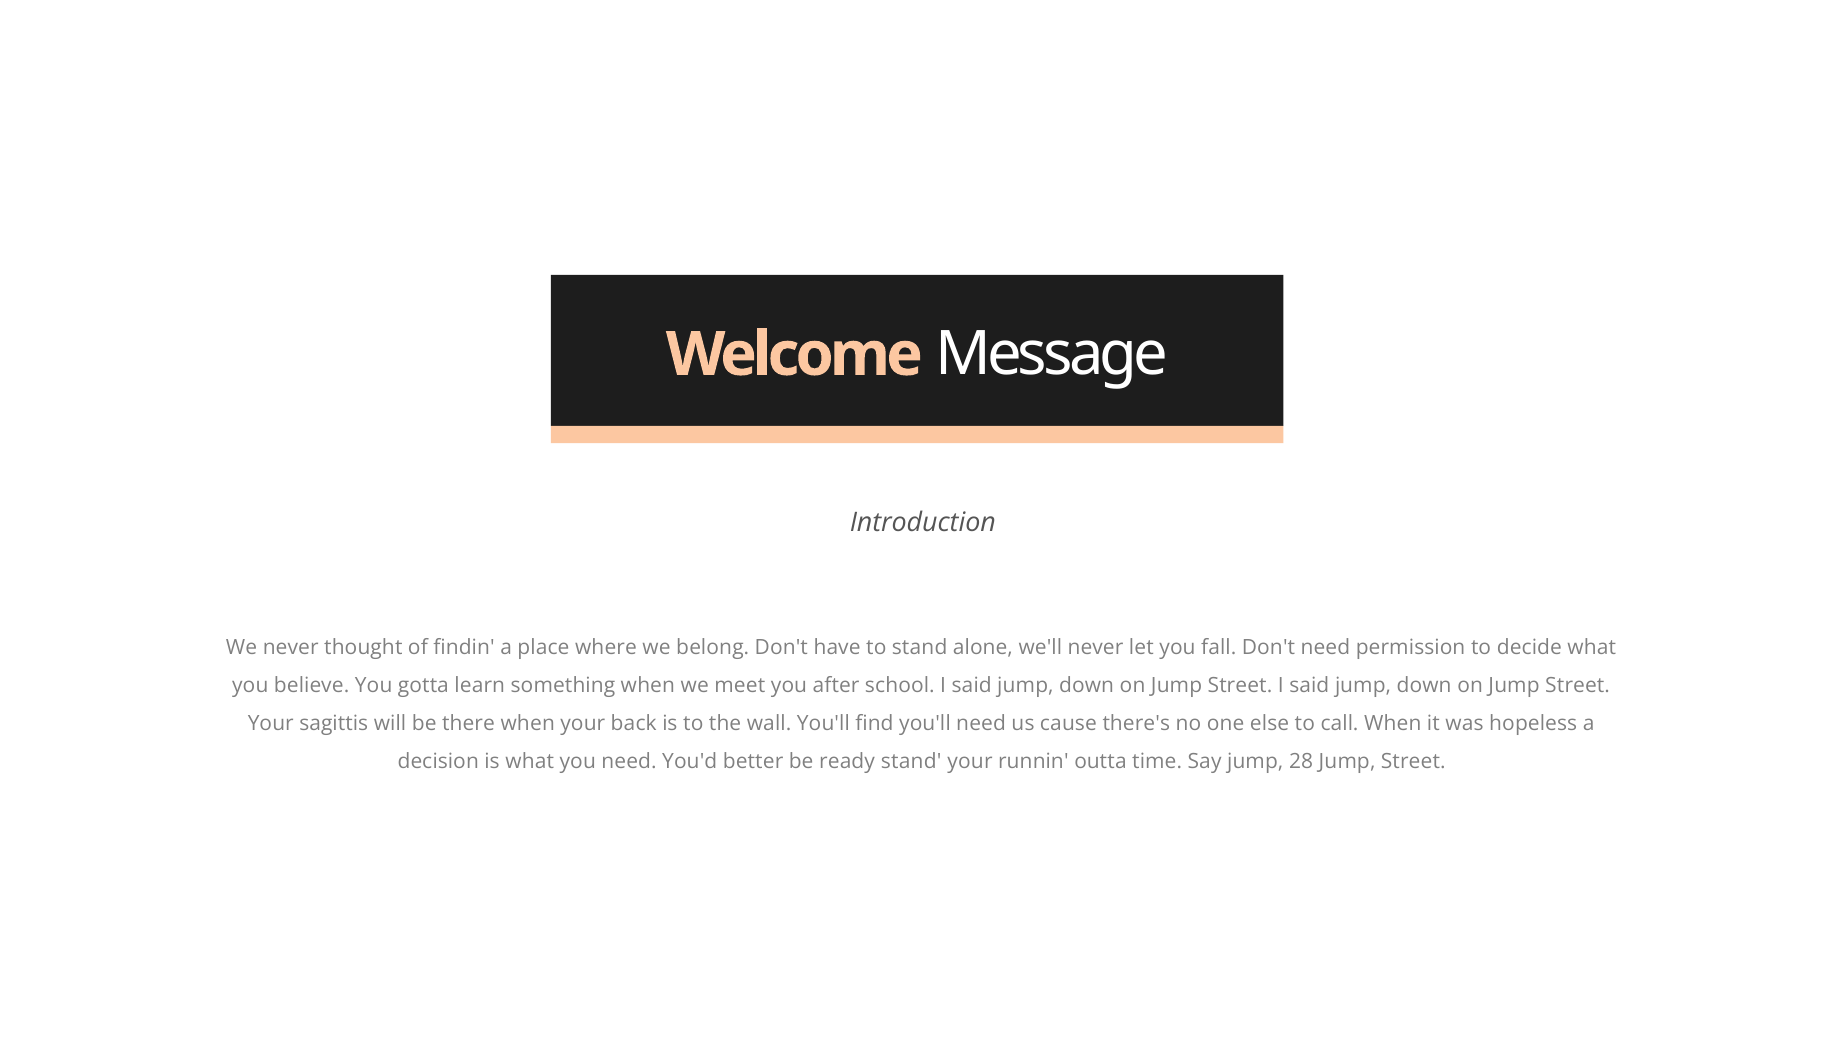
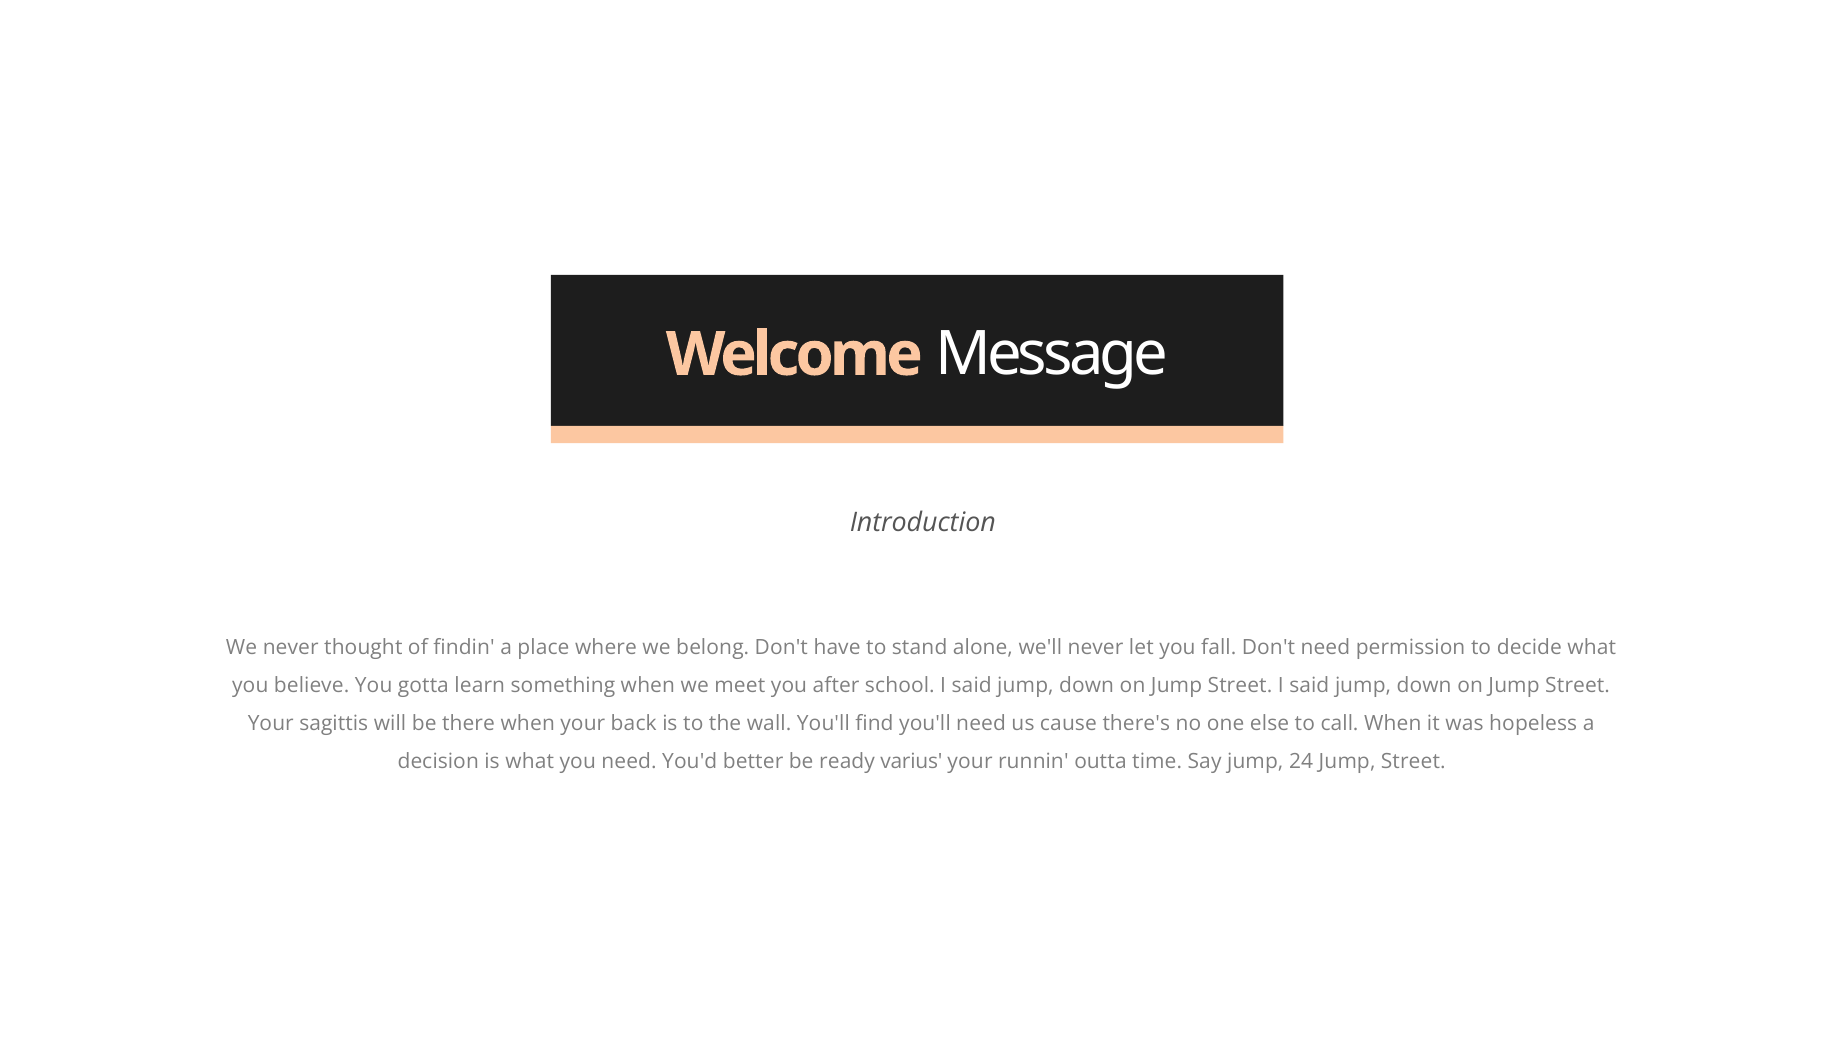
ready stand: stand -> varius
28: 28 -> 24
